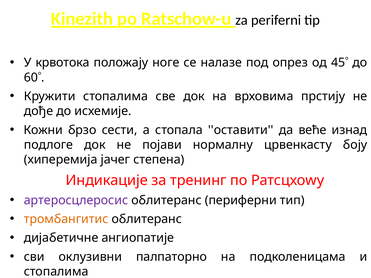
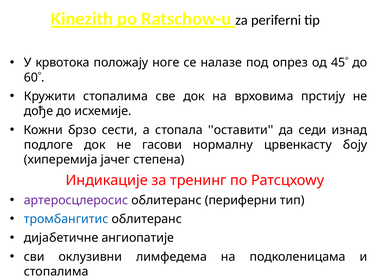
веће: веће -> седи
појави: појави -> гасови
тромбангитис colour: orange -> blue
палпаторно: палпаторно -> лимфедема
